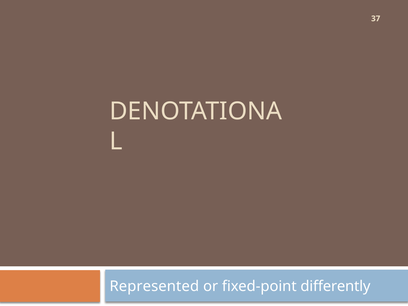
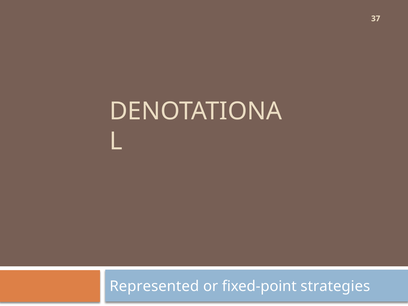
differently: differently -> strategies
